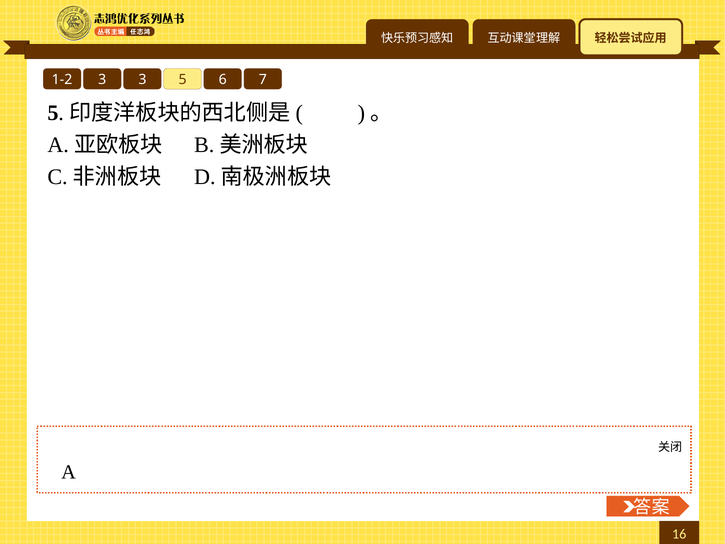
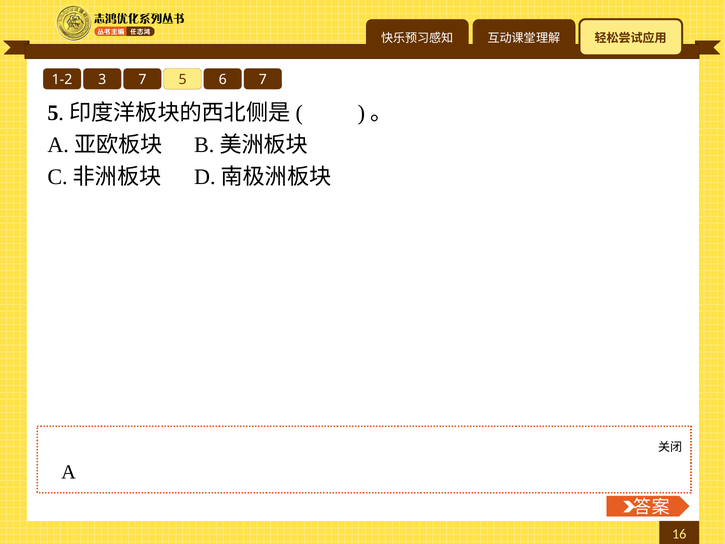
3 3: 3 -> 7
